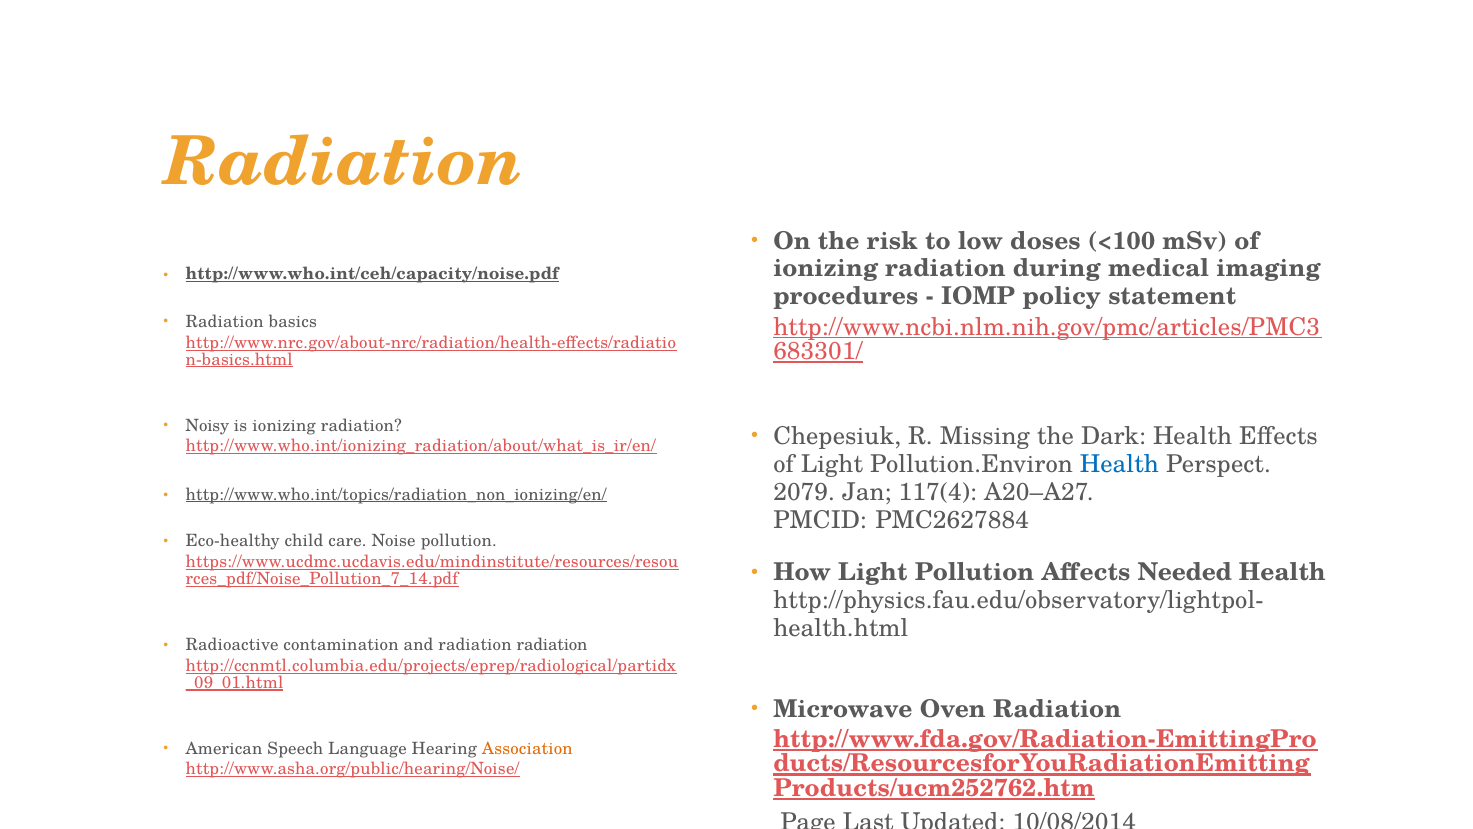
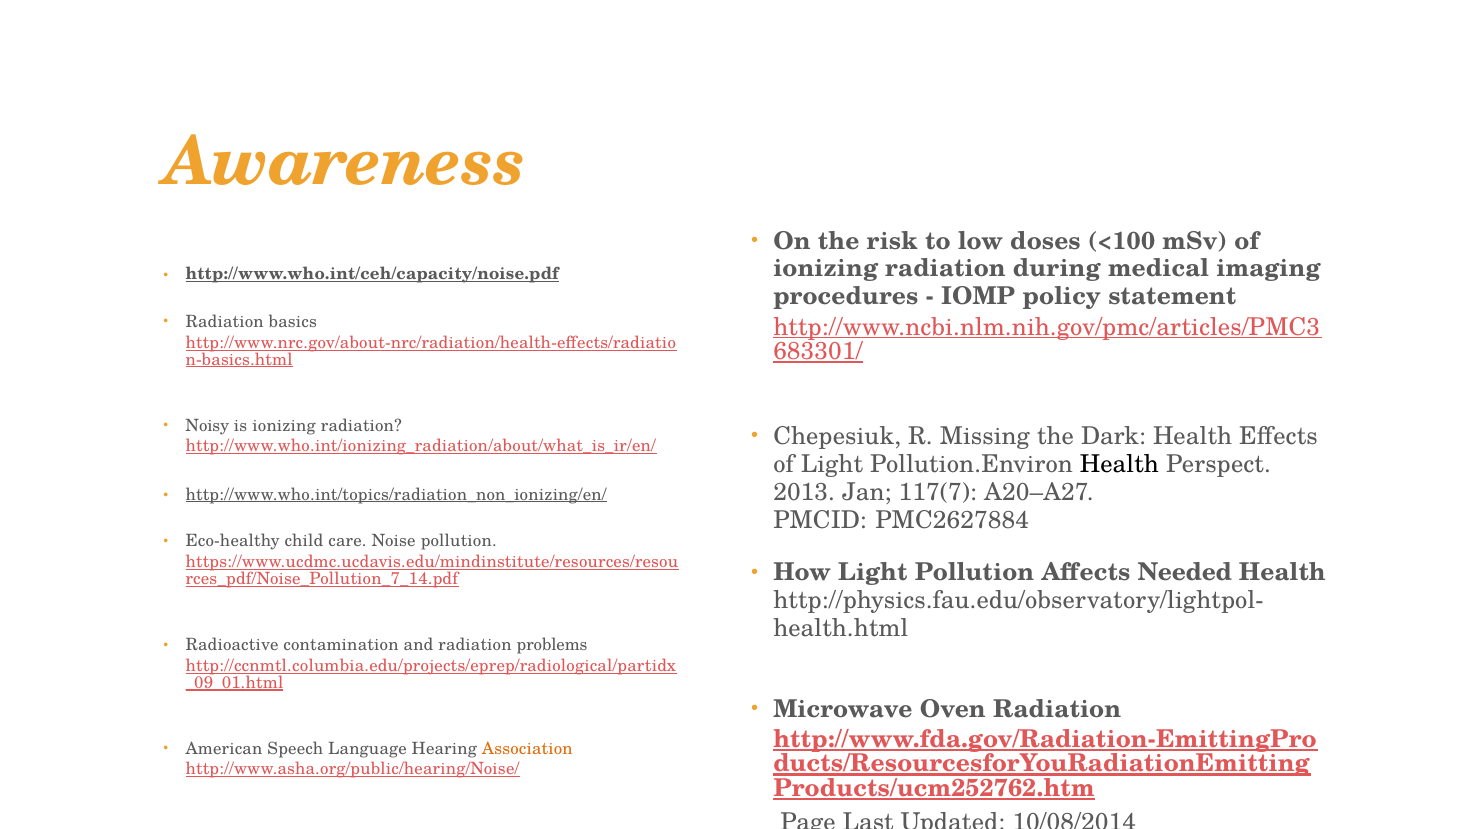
Radiation at (344, 162): Radiation -> Awareness
Health at (1119, 464) colour: blue -> black
2079: 2079 -> 2013
117(4: 117(4 -> 117(7
radiation radiation: radiation -> problems
